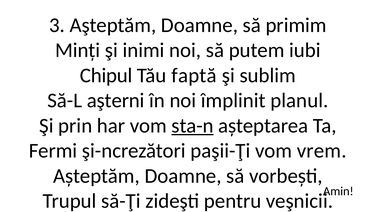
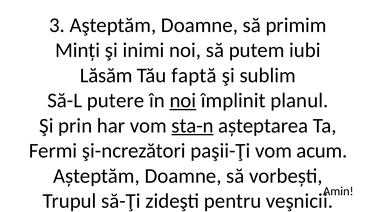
Chipul: Chipul -> Lăsăm
aşterni: aşterni -> putere
noi at (183, 100) underline: none -> present
vrem: vrem -> acum
